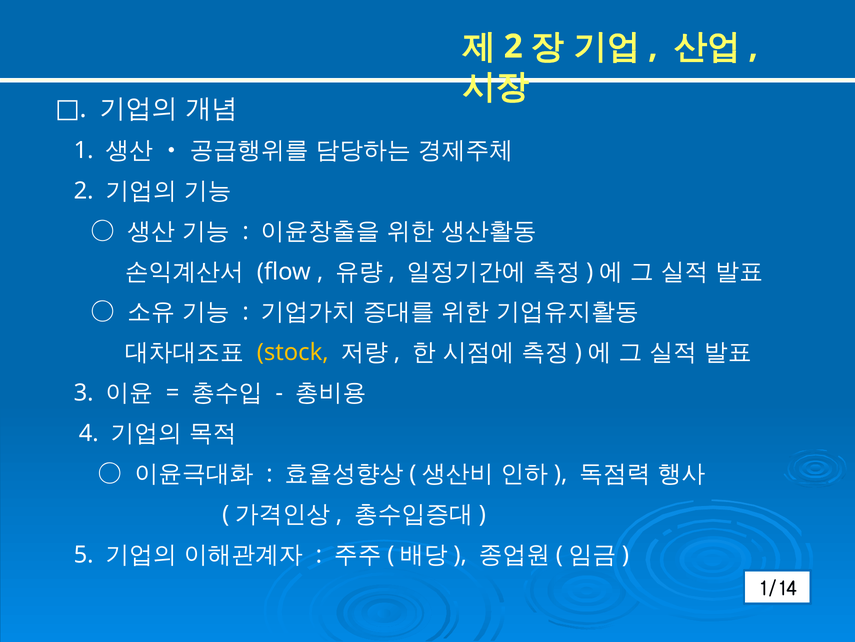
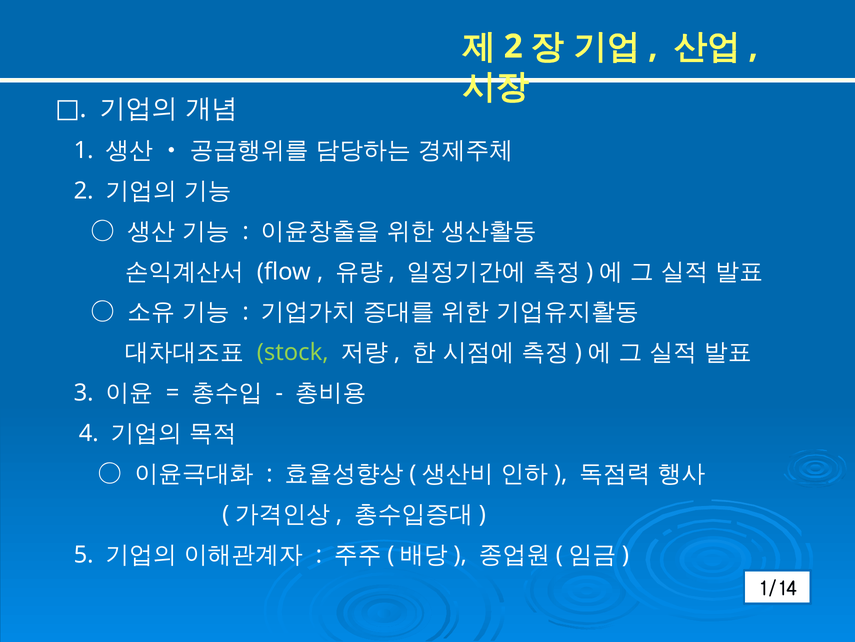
stock colour: yellow -> light green
